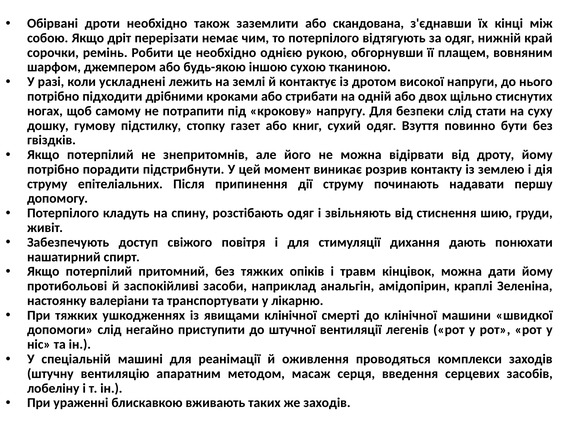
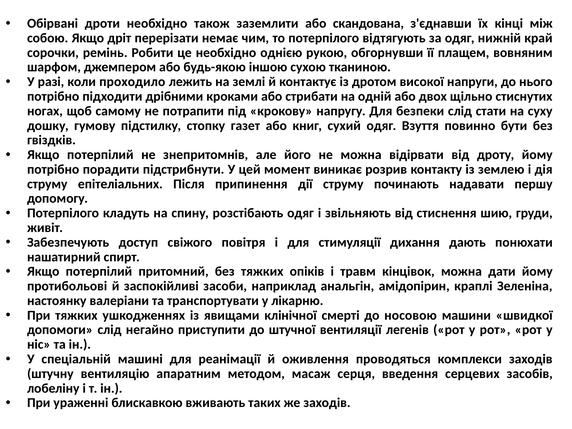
ускладнені: ускладнені -> проходило
до клінічної: клінічної -> носовою
